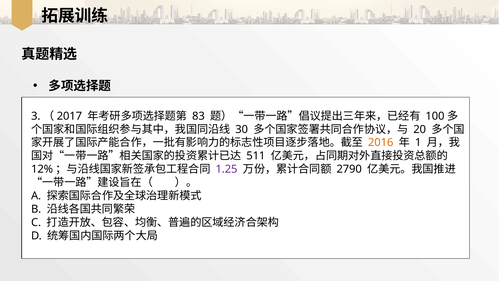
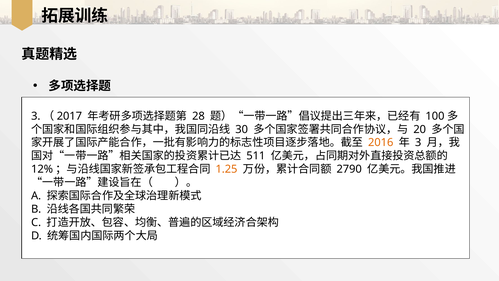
83: 83 -> 28
1: 1 -> 3
1.25 colour: purple -> orange
